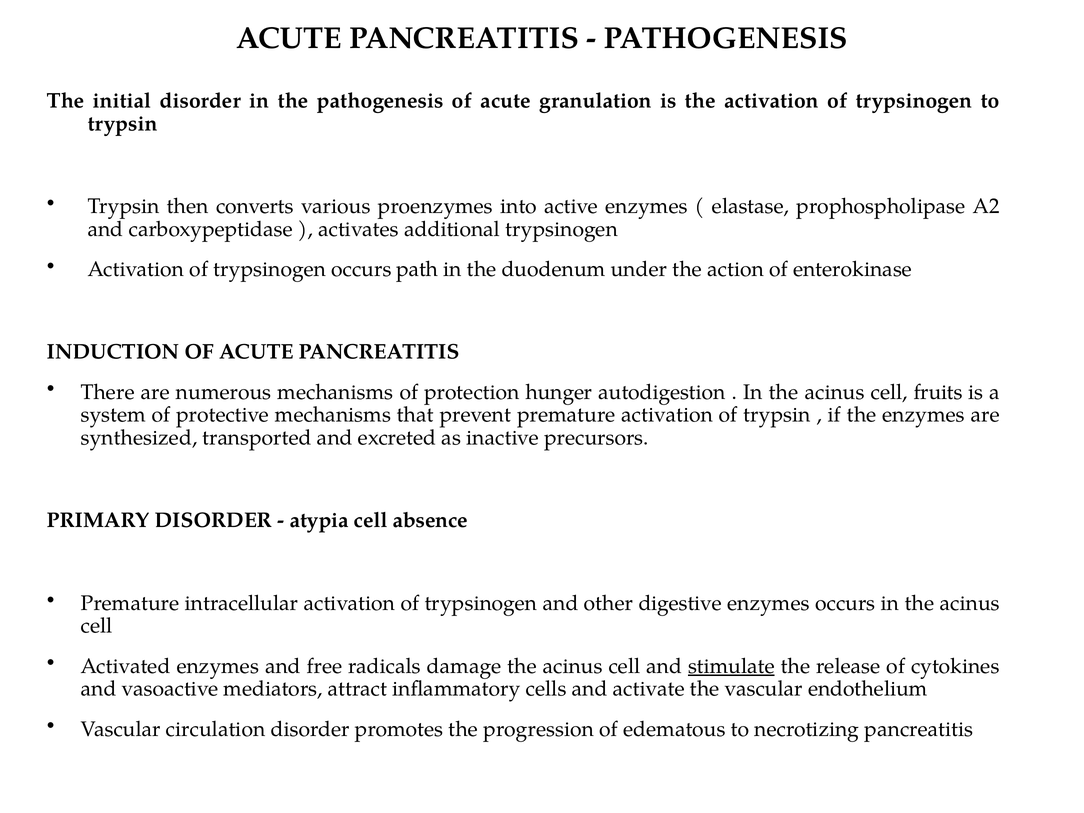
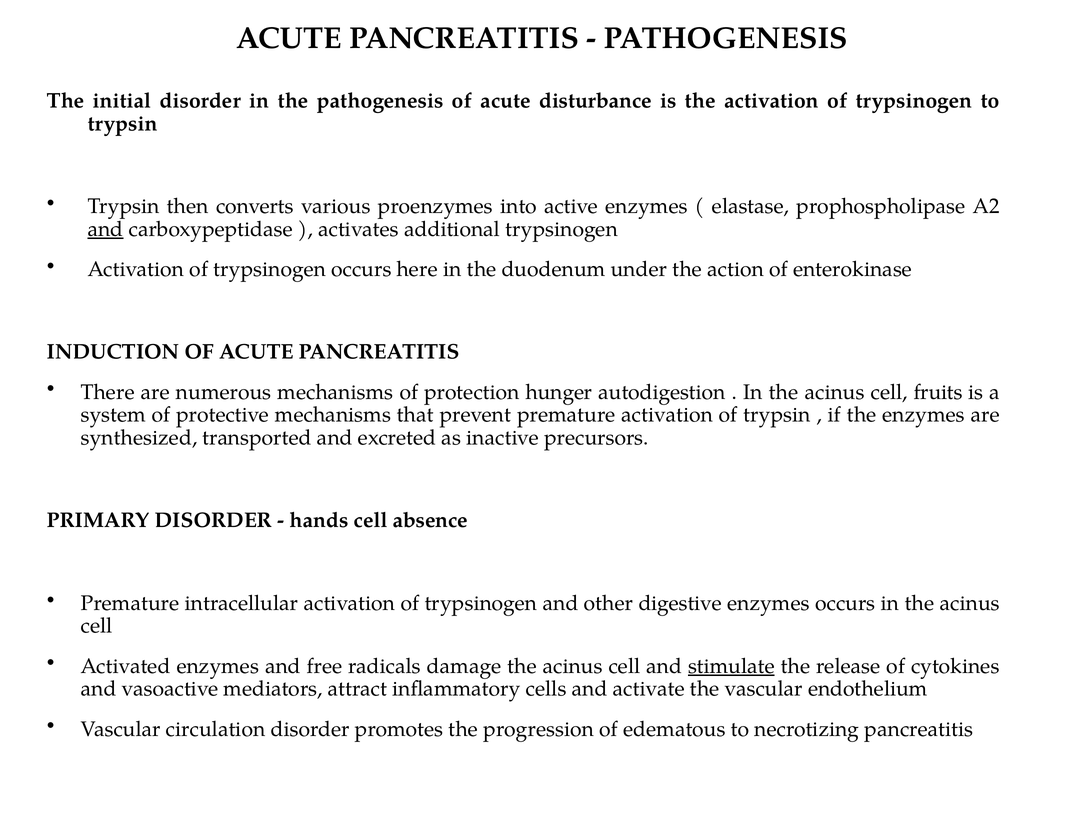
granulation: granulation -> disturbance
and at (105, 229) underline: none -> present
path: path -> here
atypia: atypia -> hands
